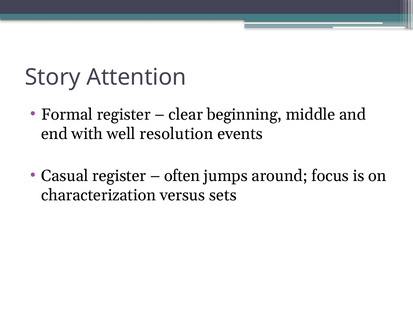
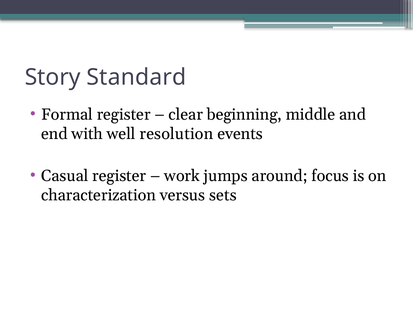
Attention: Attention -> Standard
often: often -> work
